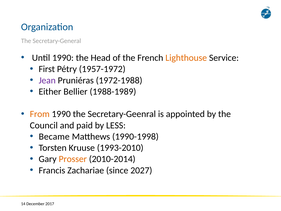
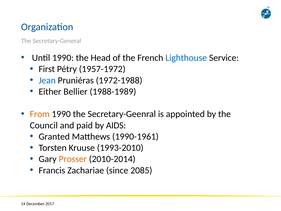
Lighthouse colour: orange -> blue
Jean colour: purple -> blue
LESS: LESS -> AIDS
Became: Became -> Granted
1990-1998: 1990-1998 -> 1990-1961
2027: 2027 -> 2085
